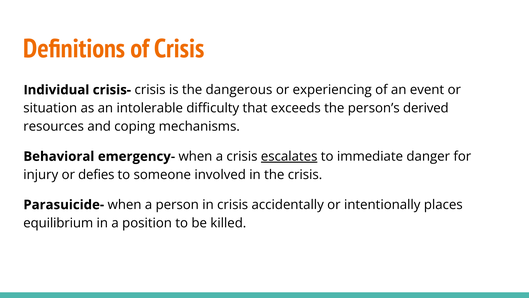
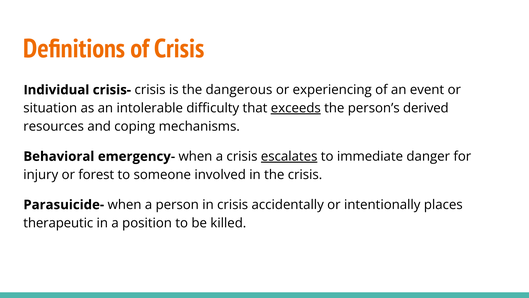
exceeds underline: none -> present
defies: defies -> forest
equilibrium: equilibrium -> therapeutic
